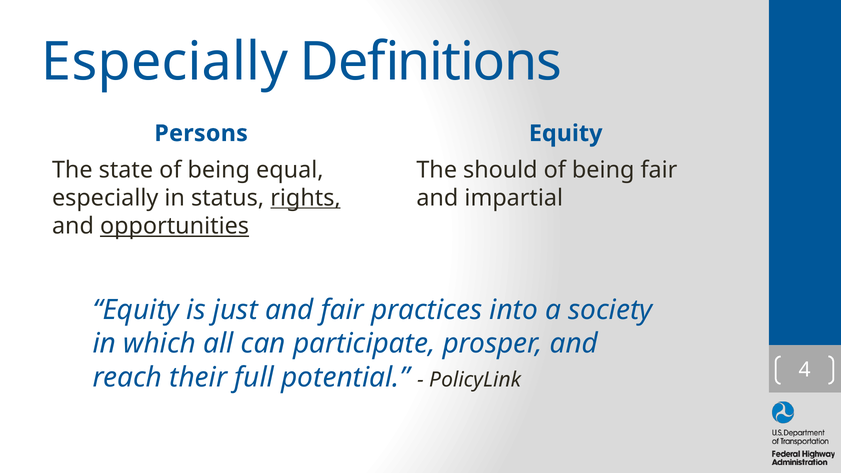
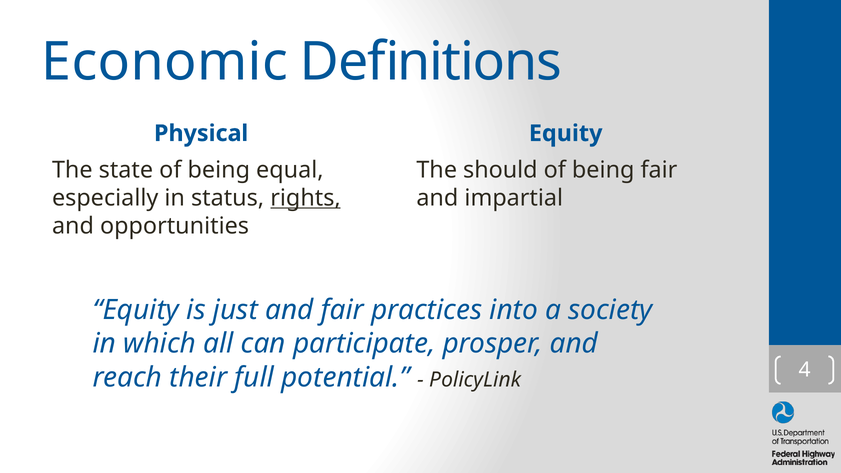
Especially at (165, 62): Especially -> Economic
Persons: Persons -> Physical
opportunities underline: present -> none
